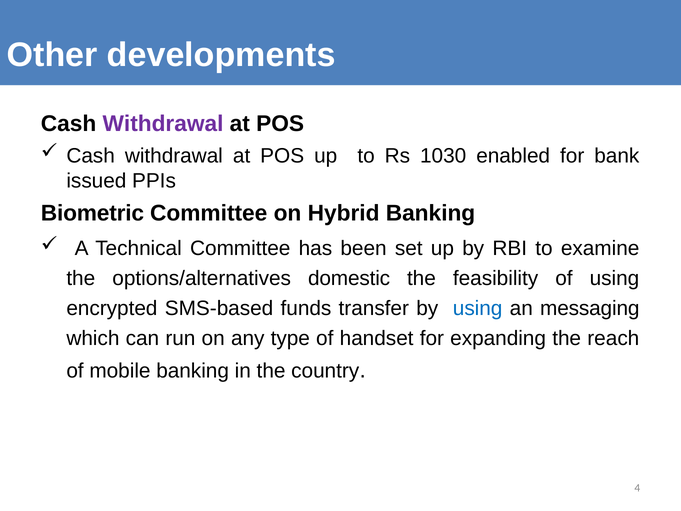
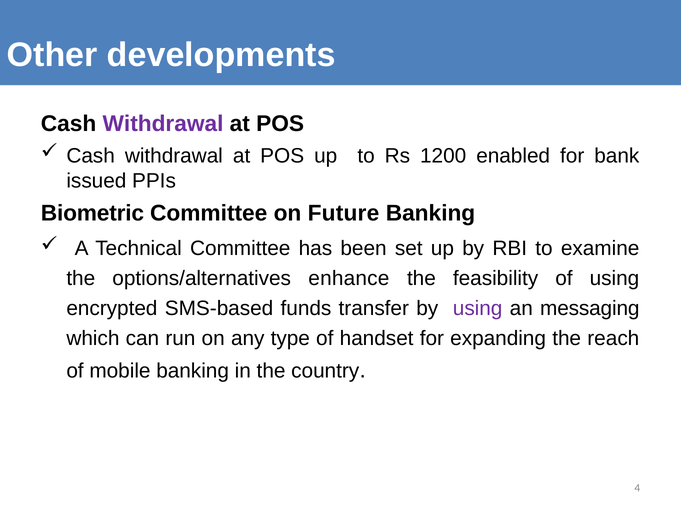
1030: 1030 -> 1200
Hybrid: Hybrid -> Future
domestic: domestic -> enhance
using at (478, 308) colour: blue -> purple
